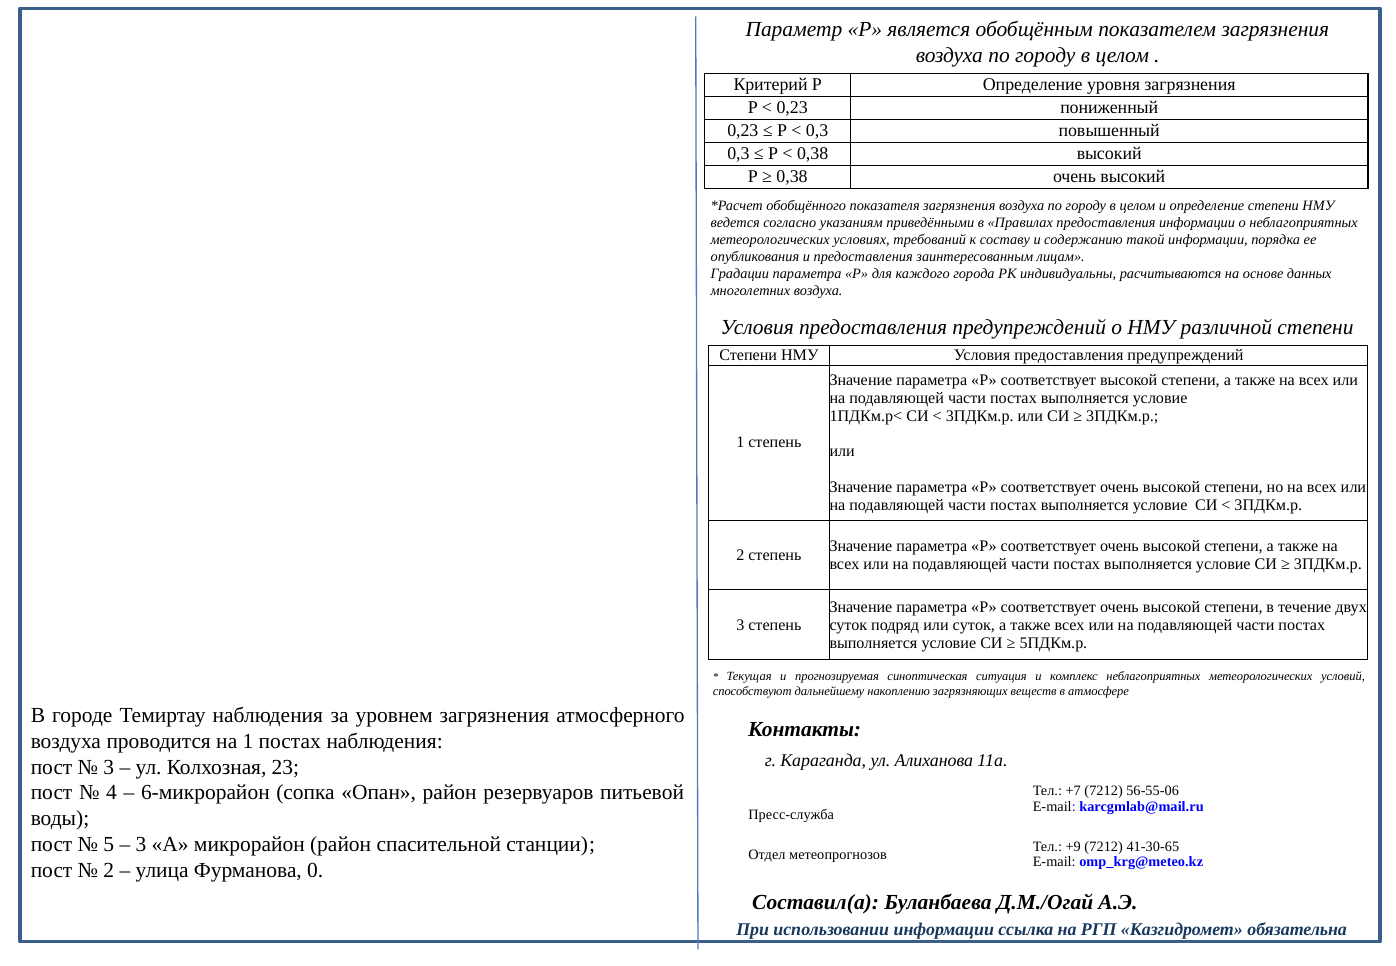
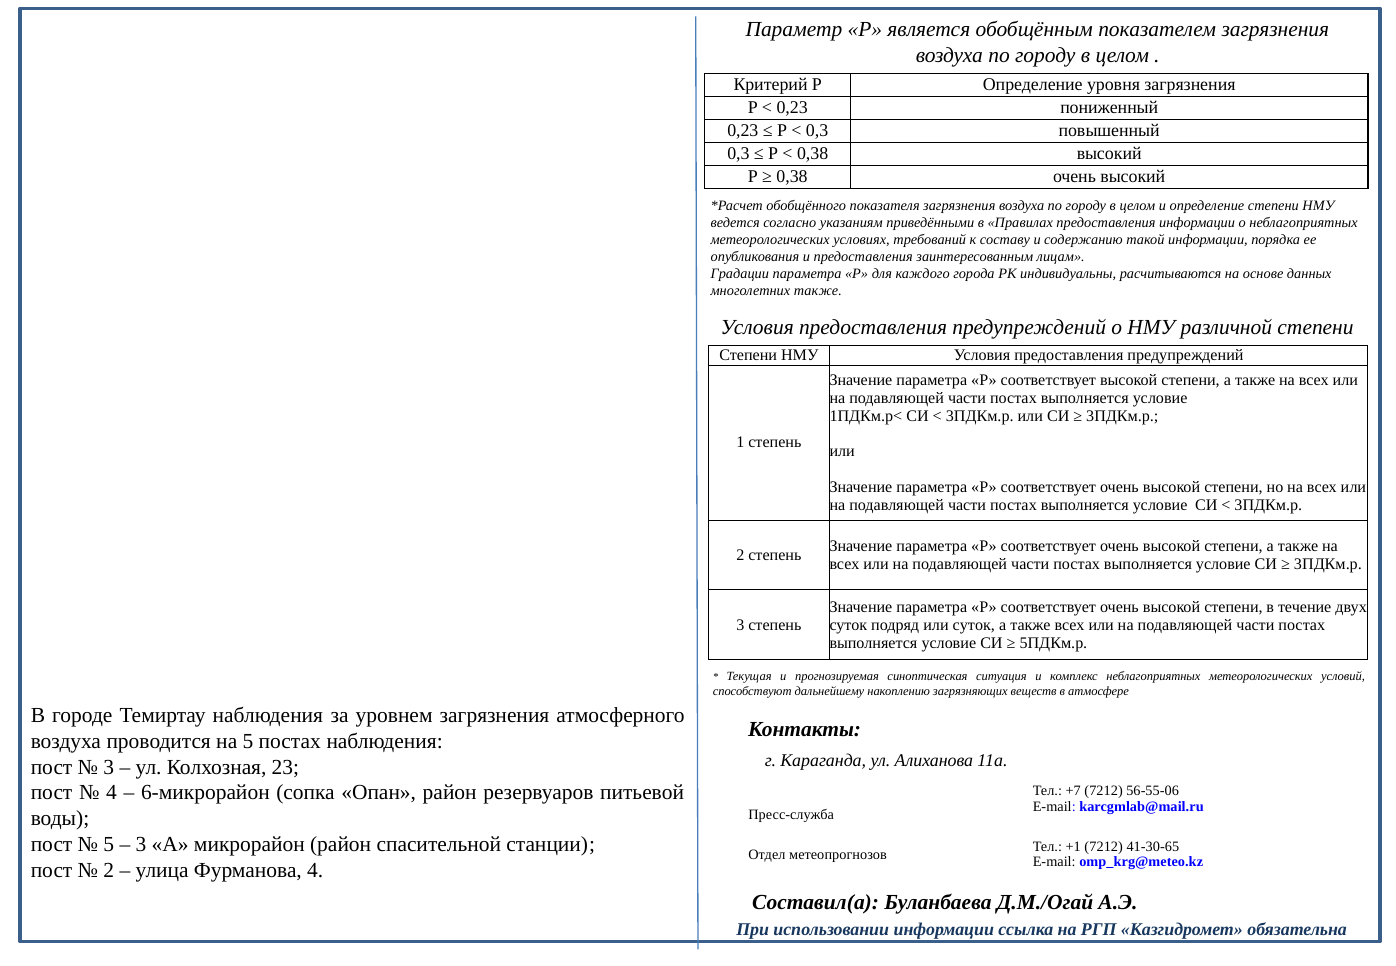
многолетних воздуха: воздуха -> также
на 1: 1 -> 5
+9: +9 -> +1
Фурманова 0: 0 -> 4
